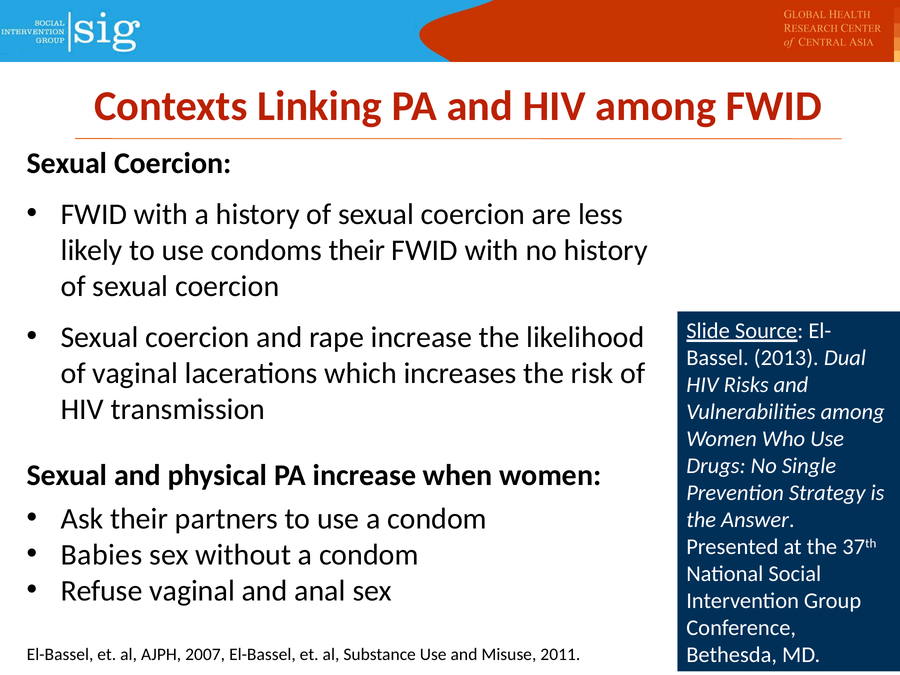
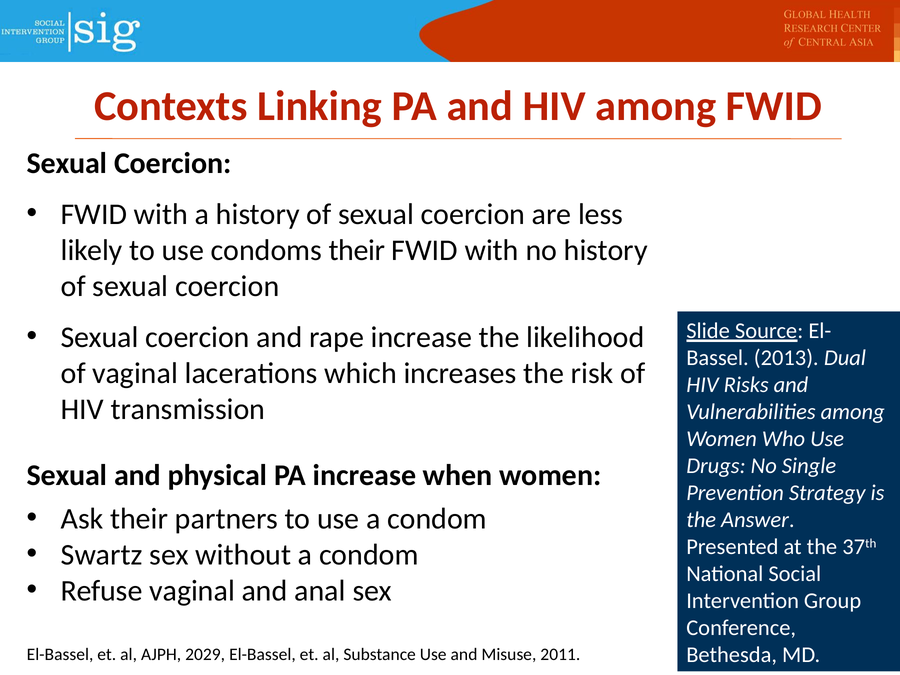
Babies: Babies -> Swartz
2007: 2007 -> 2029
